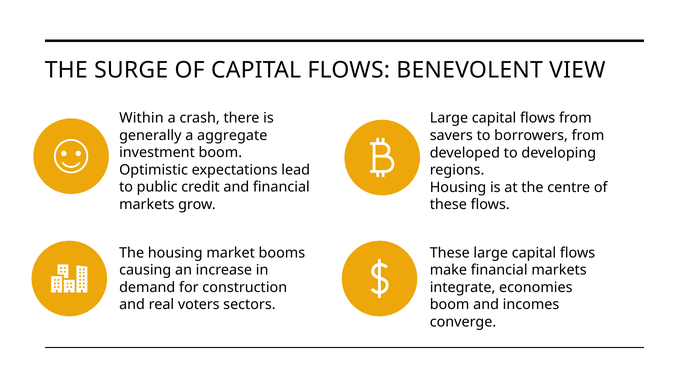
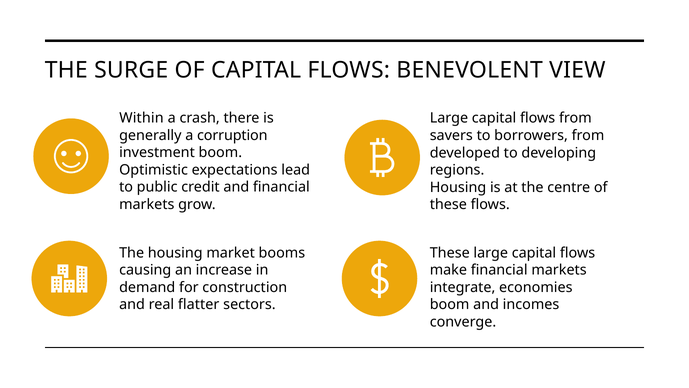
aggregate: aggregate -> corruption
voters: voters -> flatter
